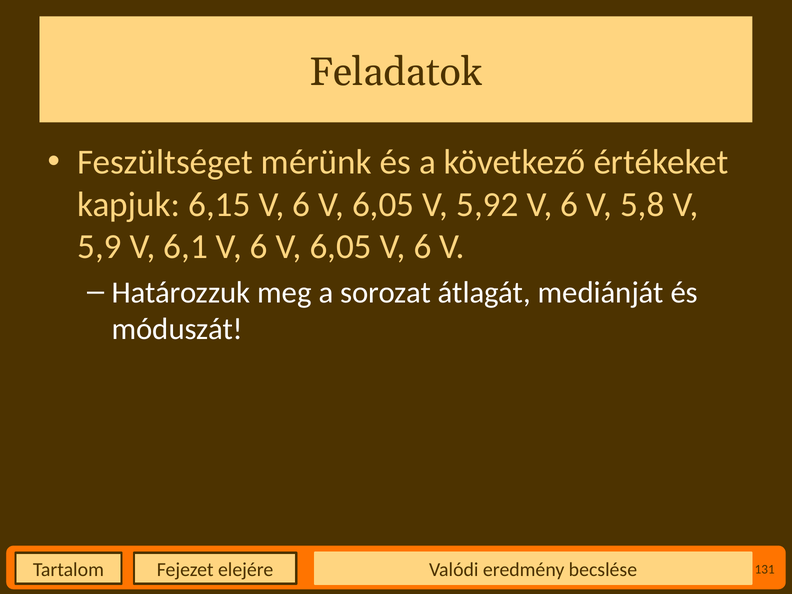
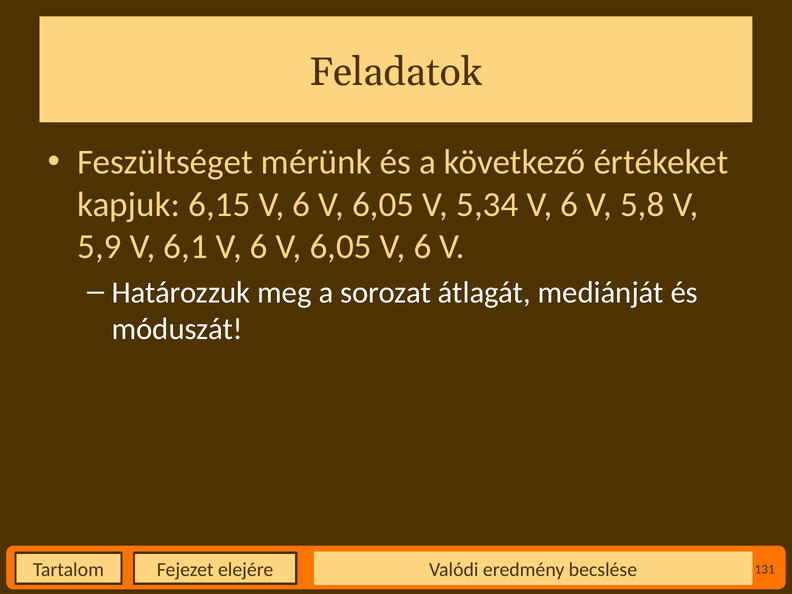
5,92: 5,92 -> 5,34
